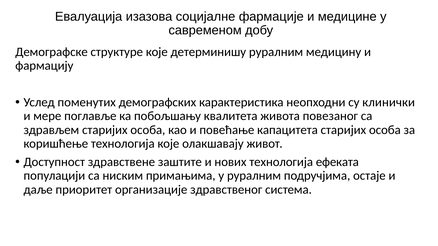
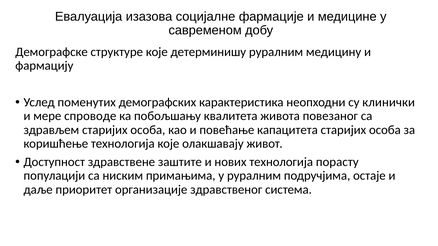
поглавље: поглавље -> спроводе
ефеката: ефеката -> порасту
